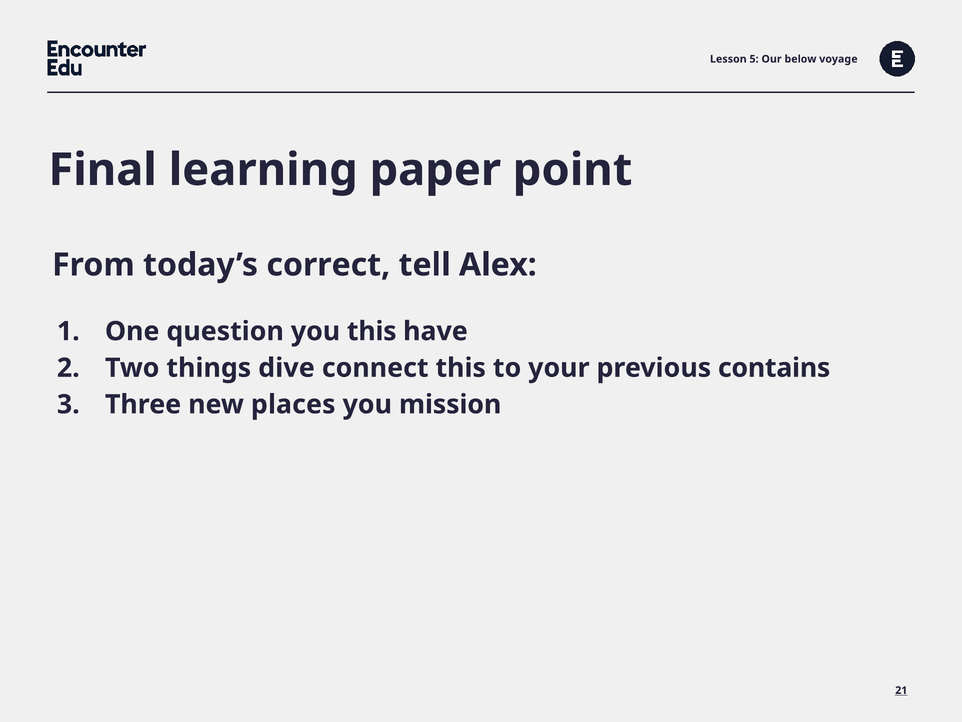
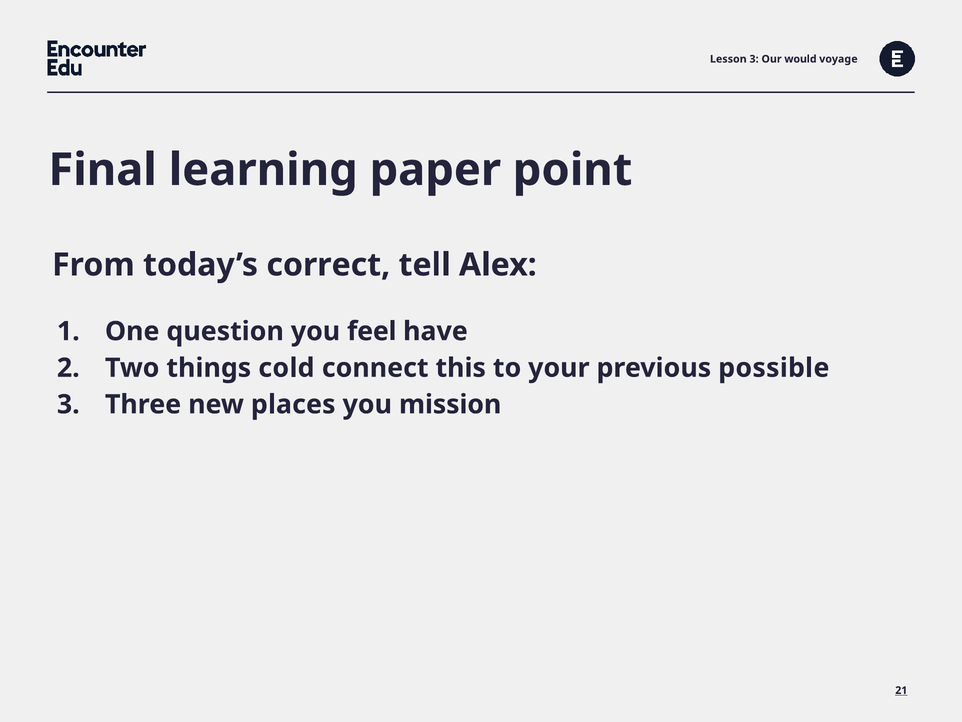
Lesson 5: 5 -> 3
below: below -> would
you this: this -> feel
dive: dive -> cold
contains: contains -> possible
